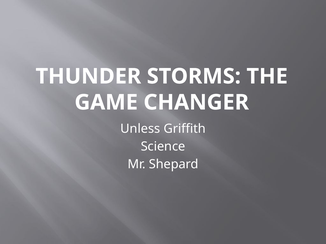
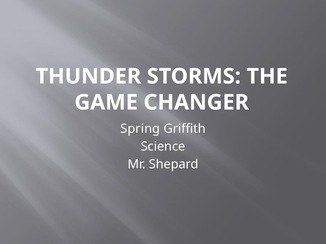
Unless: Unless -> Spring
